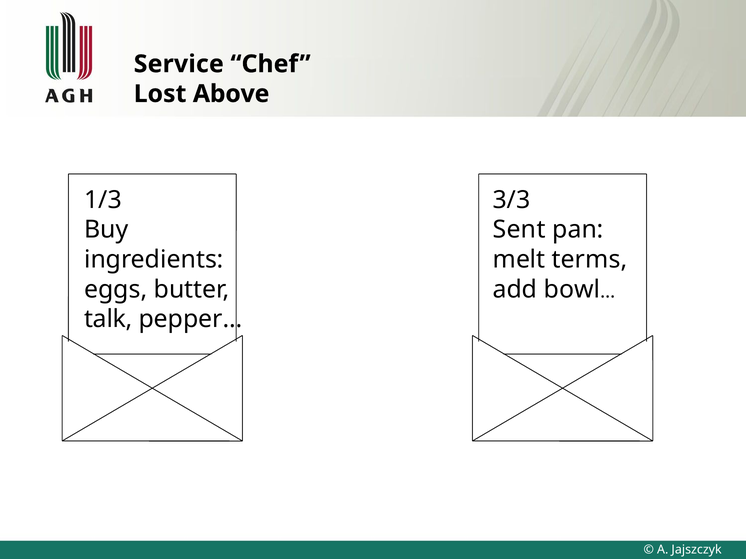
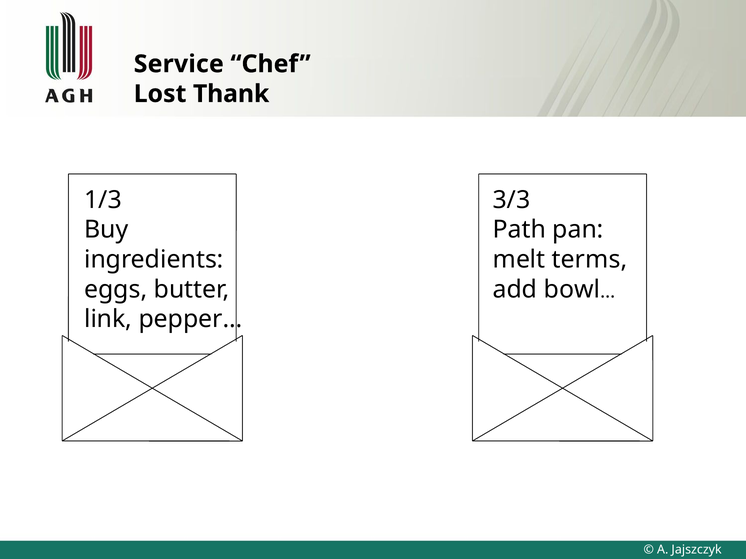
Above: Above -> Thank
Sent: Sent -> Path
talk: talk -> link
